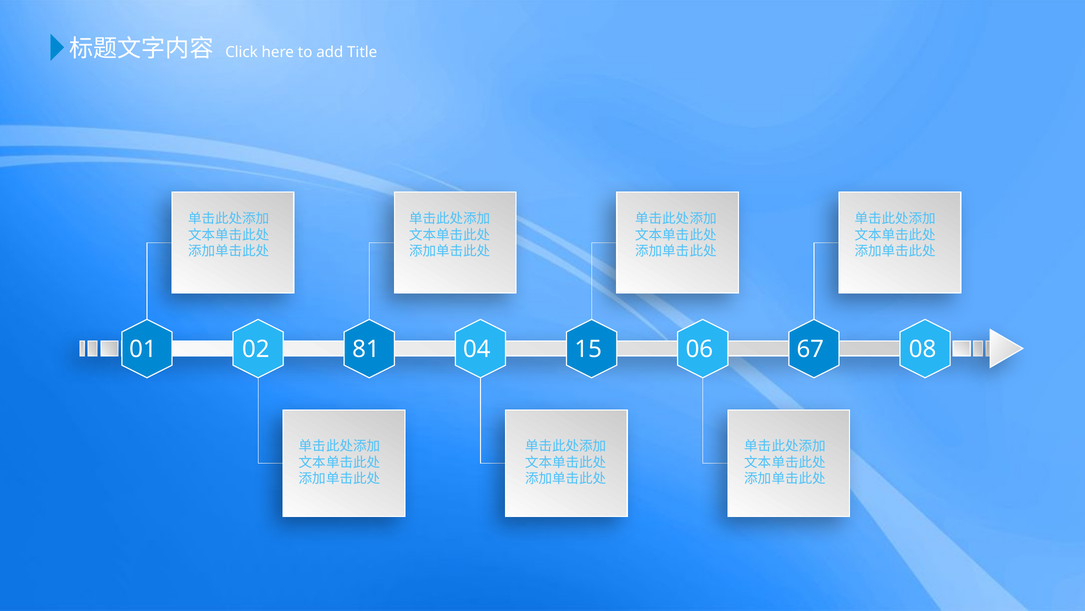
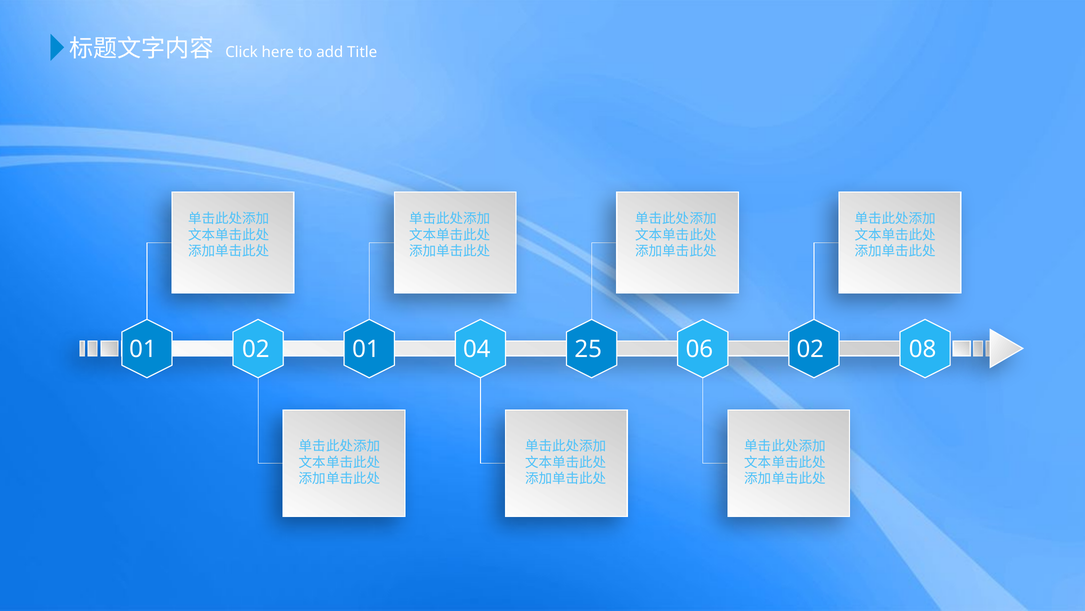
02 81: 81 -> 01
15: 15 -> 25
06 67: 67 -> 02
